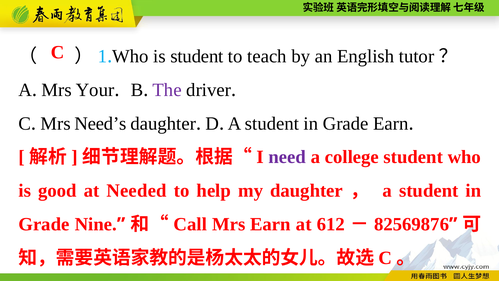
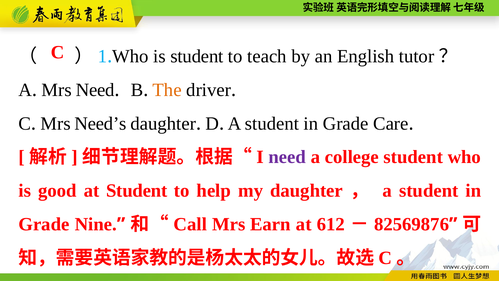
Mrs Your: Your -> Need
The colour: purple -> orange
Grade Earn: Earn -> Care
at Needed: Needed -> Student
